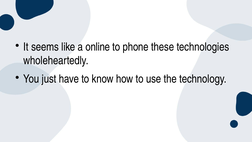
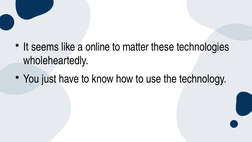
phone: phone -> matter
